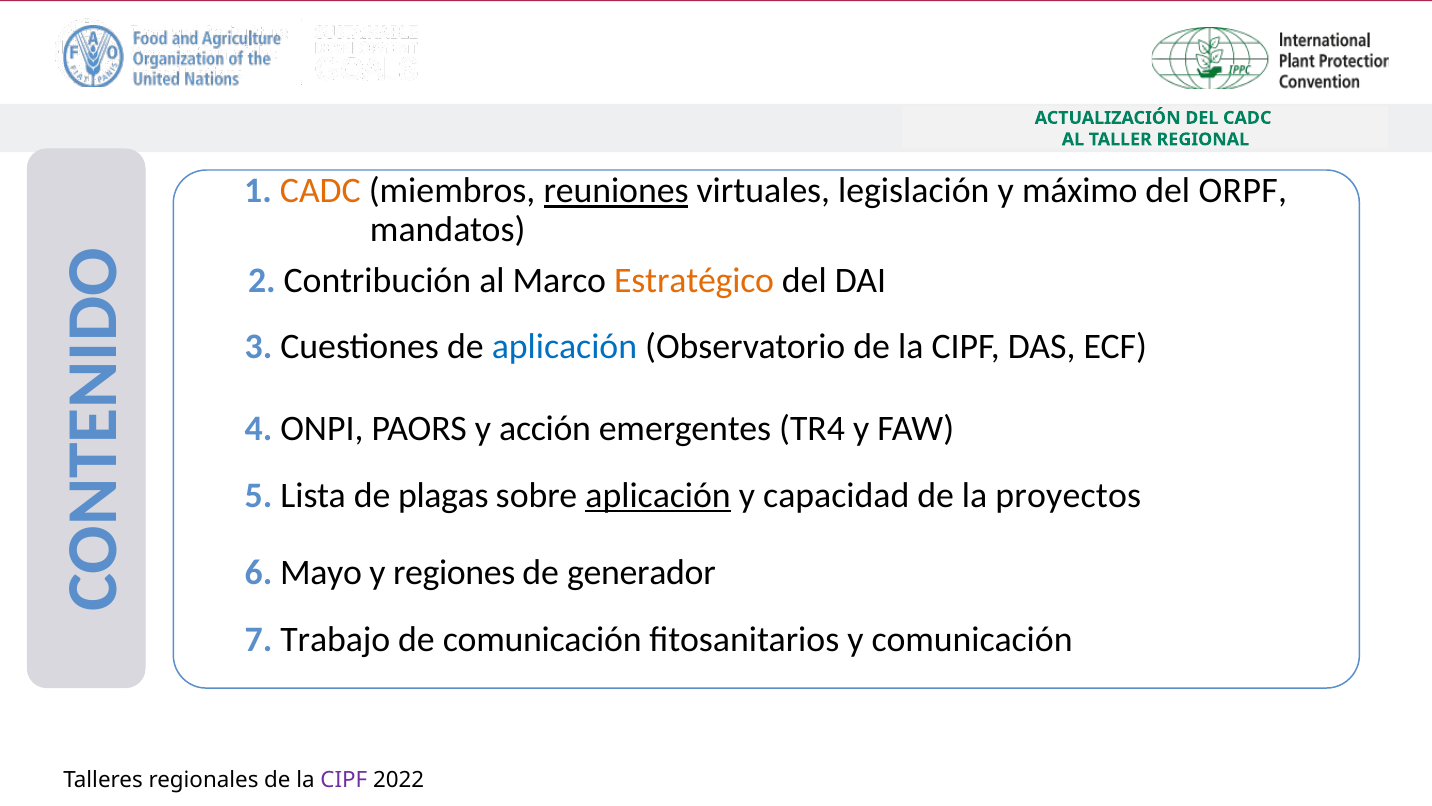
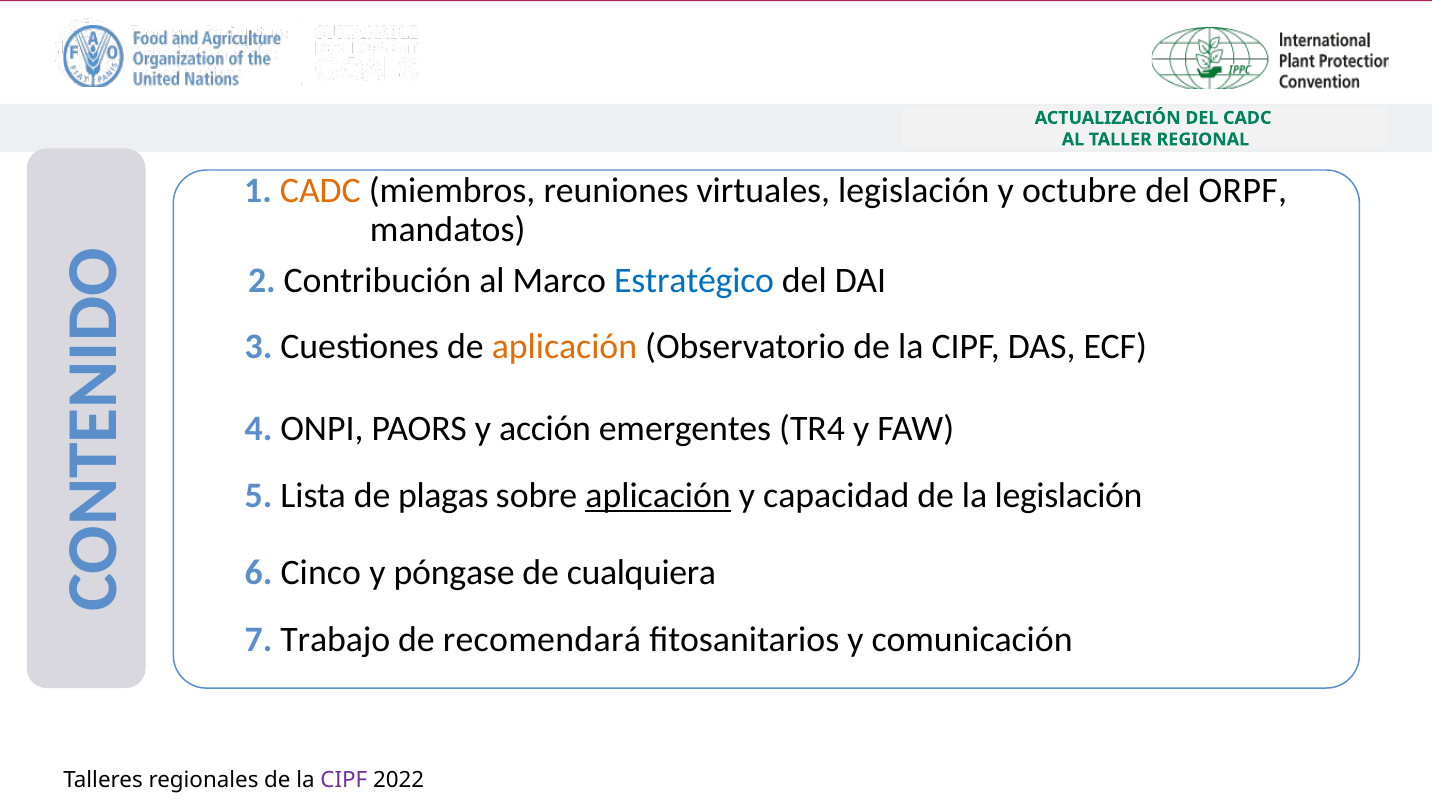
reuniones underline: present -> none
máximo: máximo -> octubre
Estratégico colour: orange -> blue
aplicación at (564, 346) colour: blue -> orange
la proyectos: proyectos -> legislación
Mayo: Mayo -> Cinco
regiones: regiones -> póngase
generador: generador -> cualquiera
de comunicación: comunicación -> recomendará
